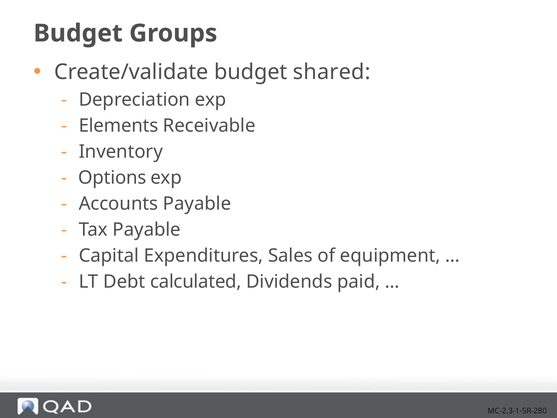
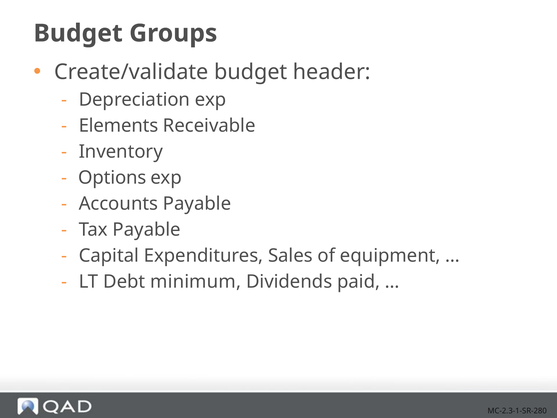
shared: shared -> header
calculated: calculated -> minimum
